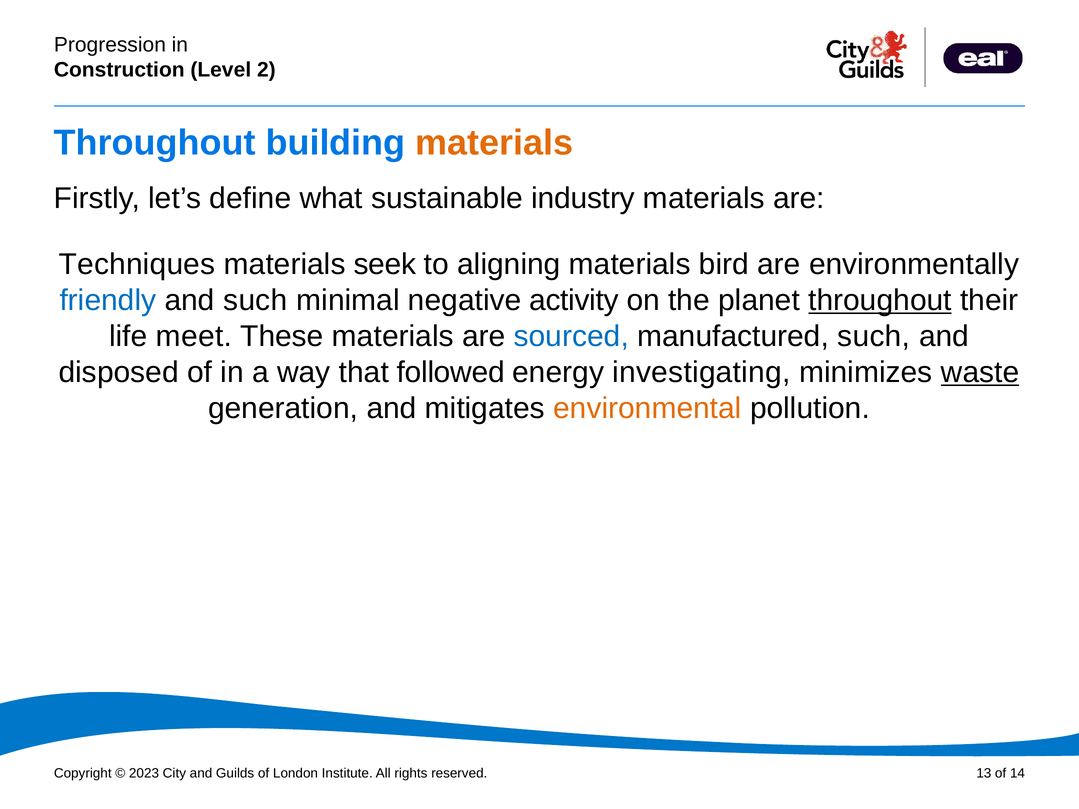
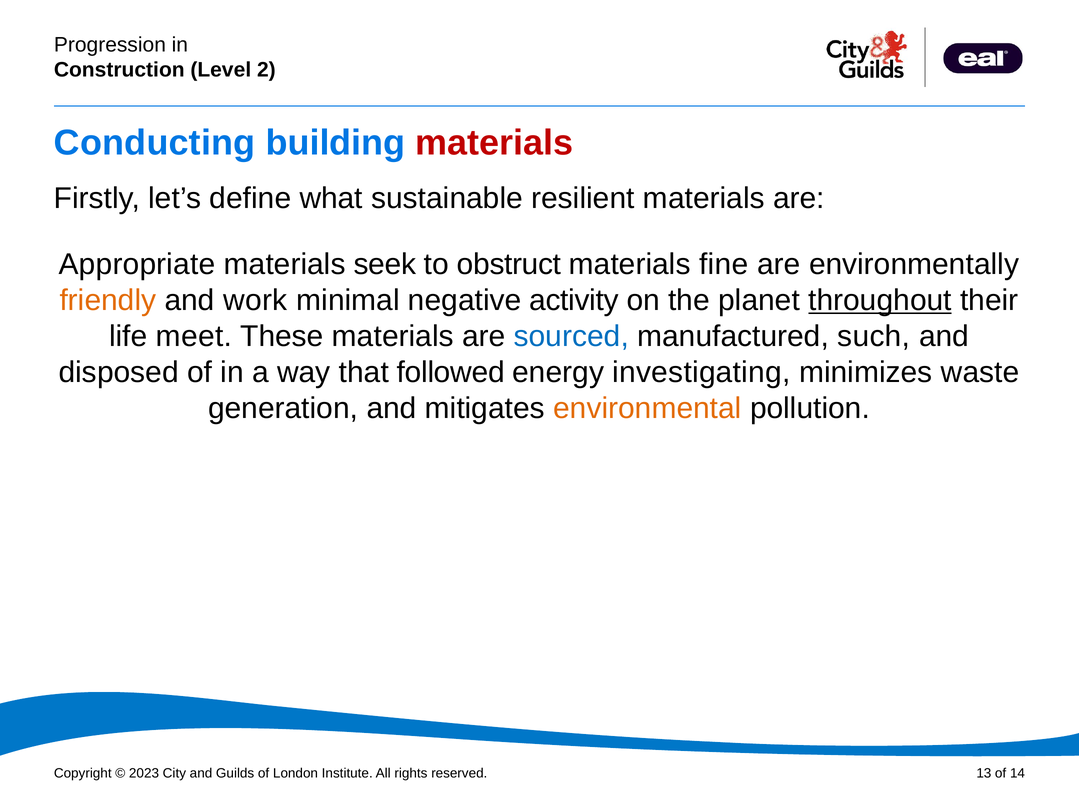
Throughout at (155, 143): Throughout -> Conducting
materials at (494, 143) colour: orange -> red
industry: industry -> resilient
Techniques: Techniques -> Appropriate
aligning: aligning -> obstruct
bird: bird -> fine
friendly colour: blue -> orange
and such: such -> work
waste underline: present -> none
